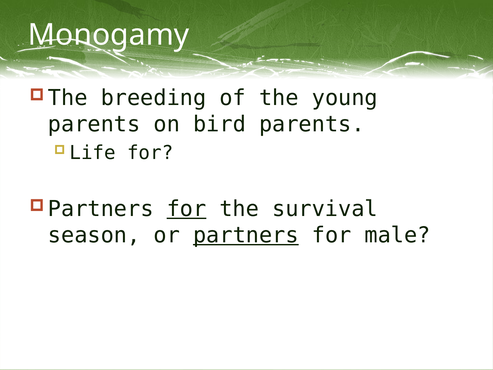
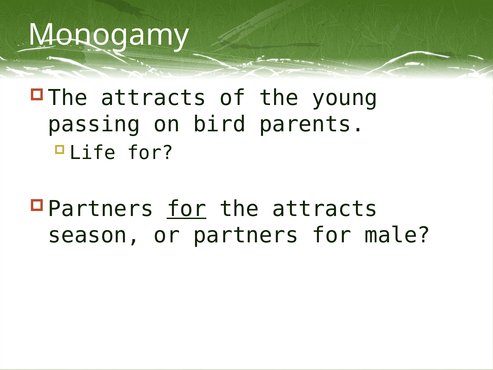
breeding at (154, 98): breeding -> attracts
parents at (94, 124): parents -> passing
the survival: survival -> attracts
partners underline: present -> none
